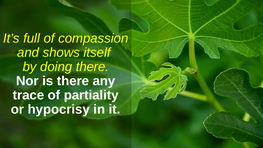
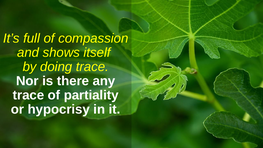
doing there: there -> trace
